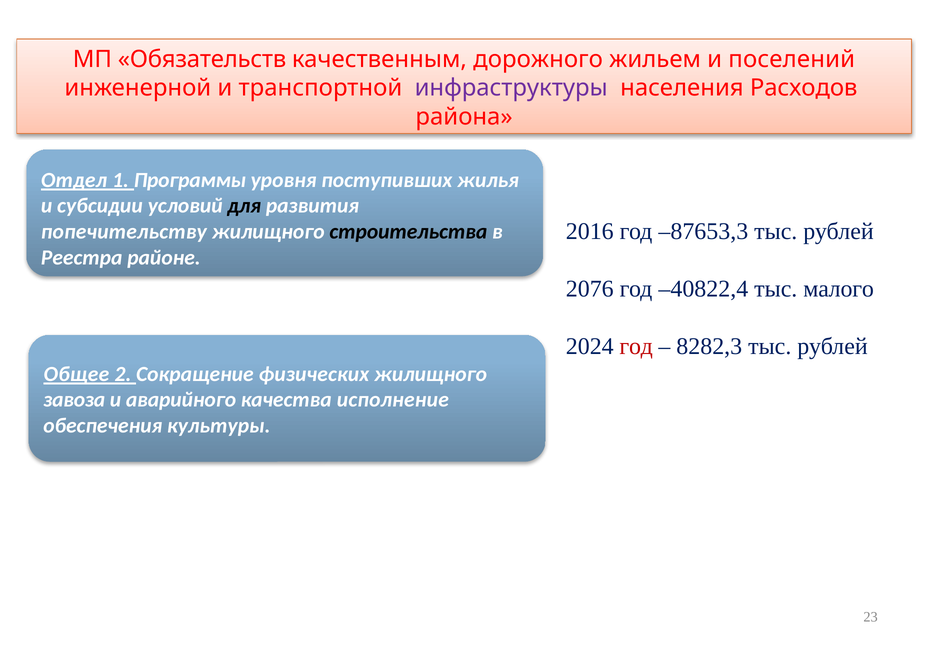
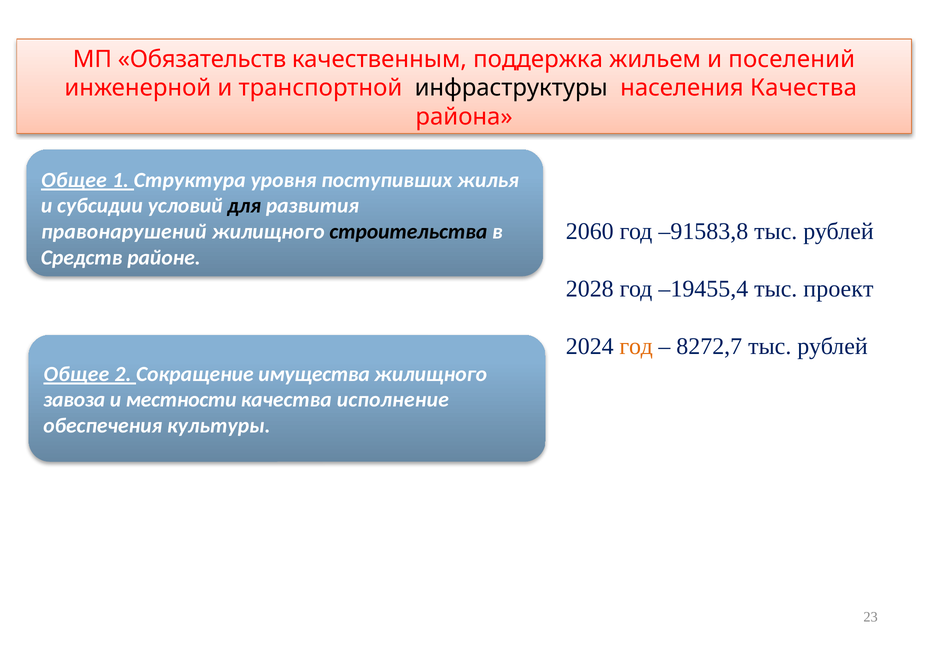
дорожного: дорожного -> поддержка
инфраструктуры colour: purple -> black
населения Расходов: Расходов -> Качества
Отдел at (74, 180): Отдел -> Общее
Программы: Программы -> Структура
2016: 2016 -> 2060
–87653,3: –87653,3 -> –91583,8
попечительству: попечительству -> правонарушений
Реестра: Реестра -> Средств
2076: 2076 -> 2028
–40822,4: –40822,4 -> –19455,4
малого: малого -> проект
год at (636, 346) colour: red -> orange
8282,3: 8282,3 -> 8272,7
физических: физических -> имущества
аварийного: аварийного -> местности
